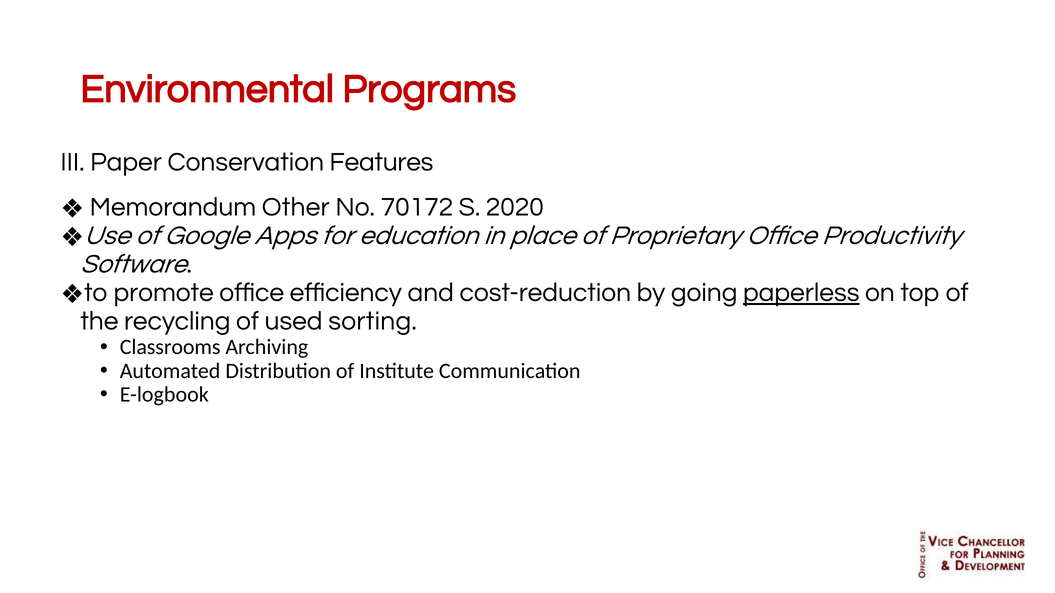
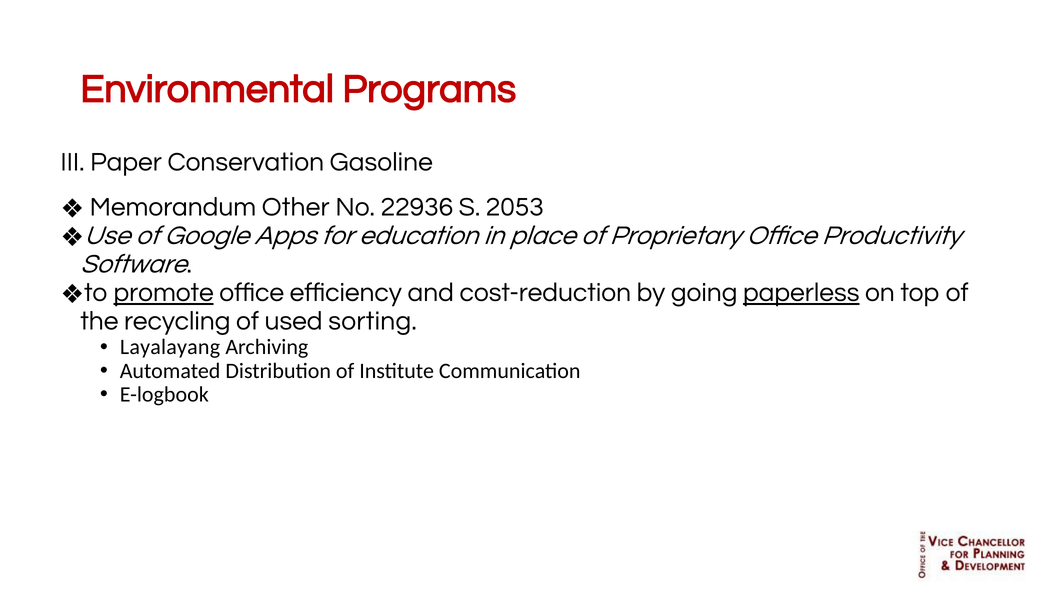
Features: Features -> Gasoline
70172: 70172 -> 22936
2020: 2020 -> 2053
promote underline: none -> present
Classrooms: Classrooms -> Layalayang
